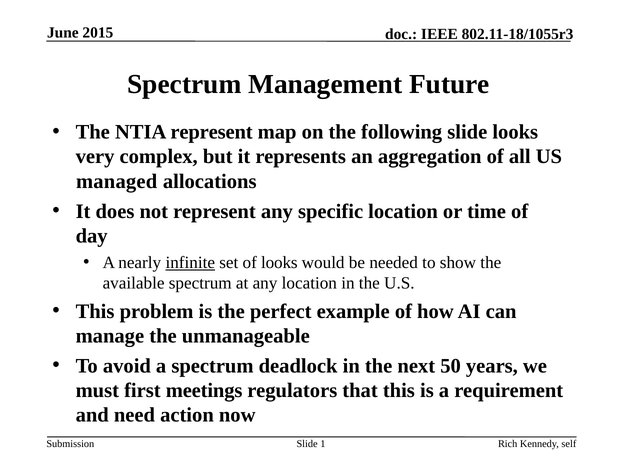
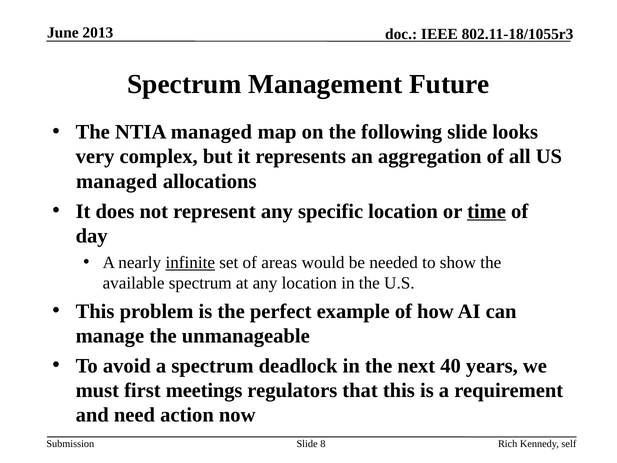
2015: 2015 -> 2013
NTIA represent: represent -> managed
time underline: none -> present
of looks: looks -> areas
50: 50 -> 40
1: 1 -> 8
